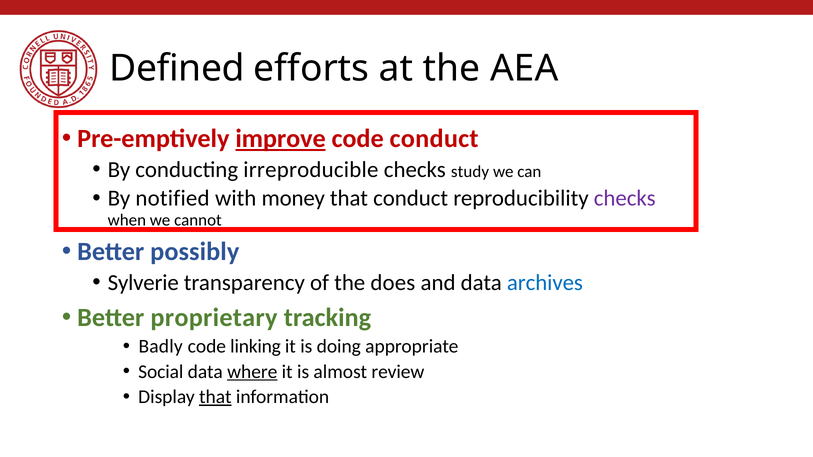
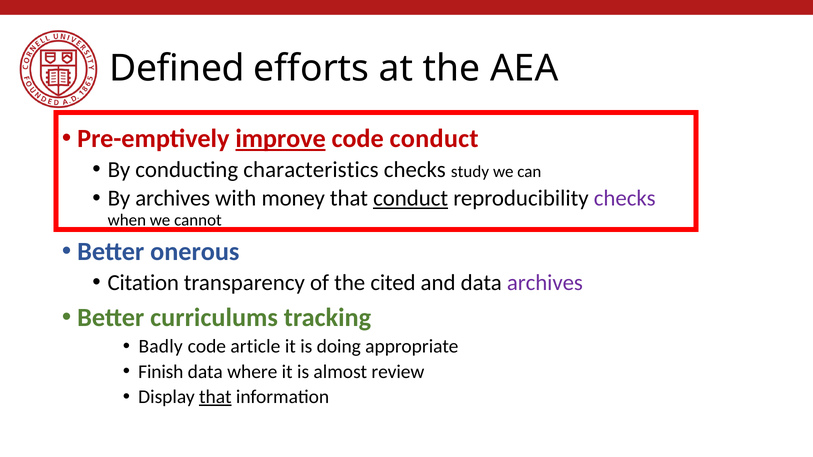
irreproducible: irreproducible -> characteristics
By notified: notified -> archives
conduct at (411, 199) underline: none -> present
possibly: possibly -> onerous
Sylverie: Sylverie -> Citation
does: does -> cited
archives at (545, 283) colour: blue -> purple
proprietary: proprietary -> curriculums
linking: linking -> article
Social: Social -> Finish
where underline: present -> none
